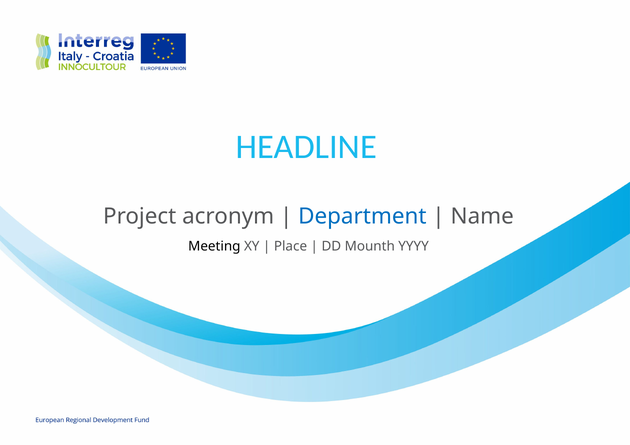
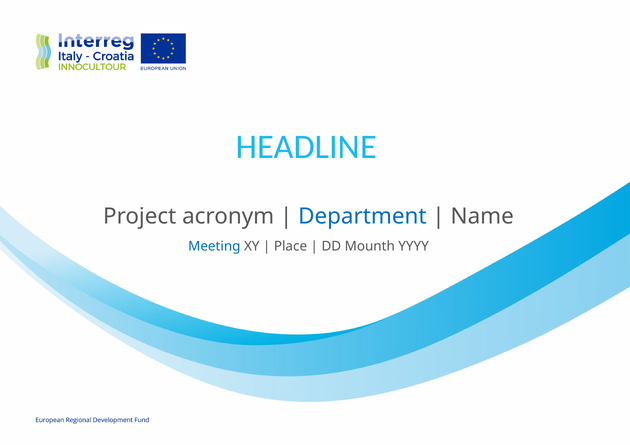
Meeting colour: black -> blue
